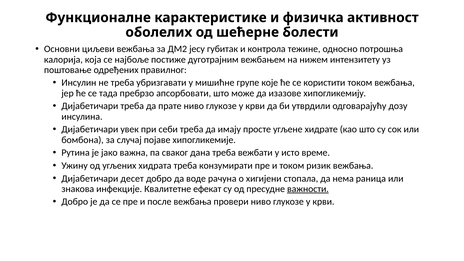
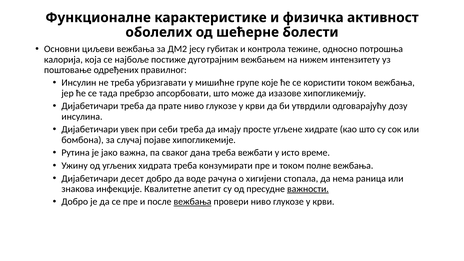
ризик: ризик -> полне
ефекат: ефекат -> апетит
вежбања at (193, 202) underline: none -> present
